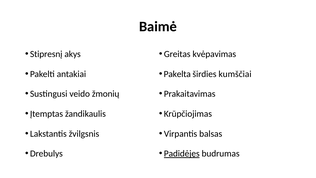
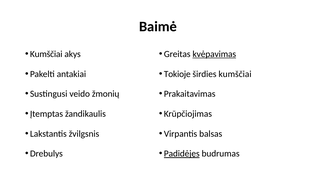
Stipresnį at (46, 54): Stipresnį -> Kumščiai
kvėpavimas underline: none -> present
Pakelta: Pakelta -> Tokioje
